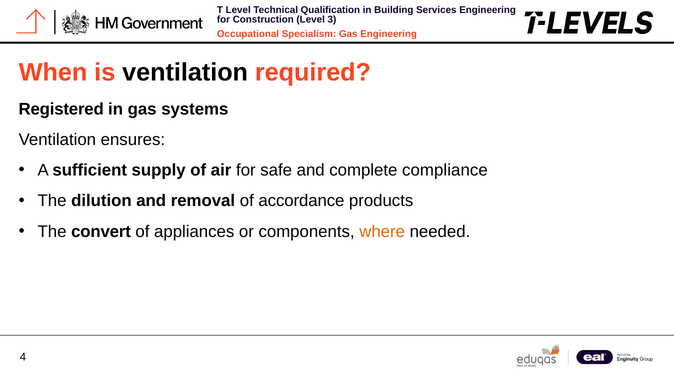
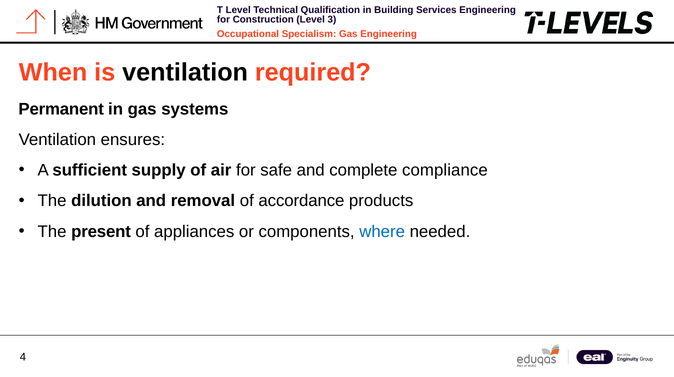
Registered: Registered -> Permanent
convert: convert -> present
where colour: orange -> blue
